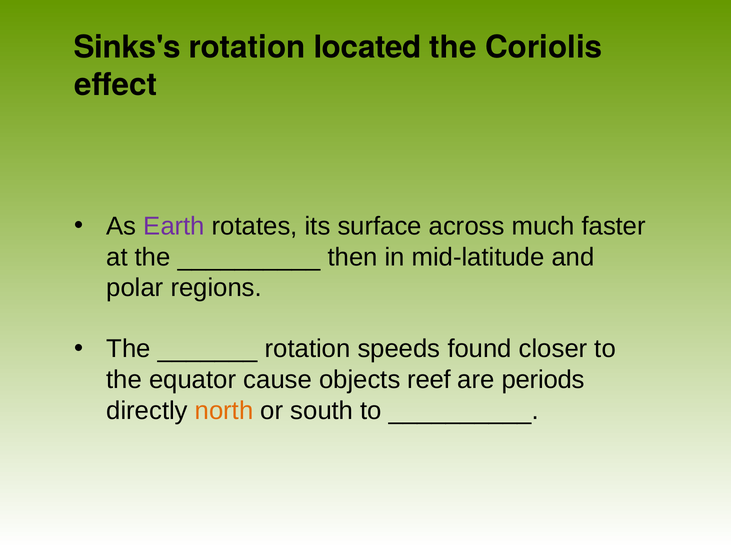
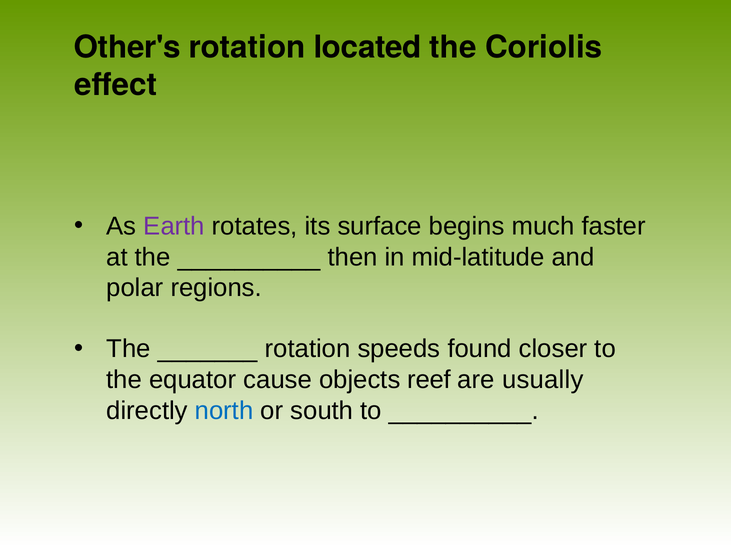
Sinks's: Sinks's -> Other's
across: across -> begins
periods: periods -> usually
north colour: orange -> blue
